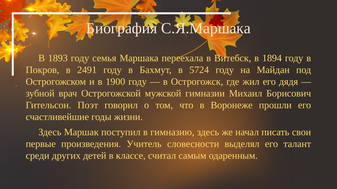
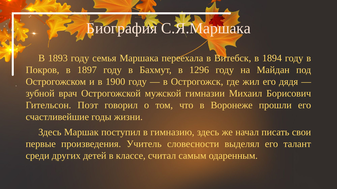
2491: 2491 -> 1897
5724: 5724 -> 1296
